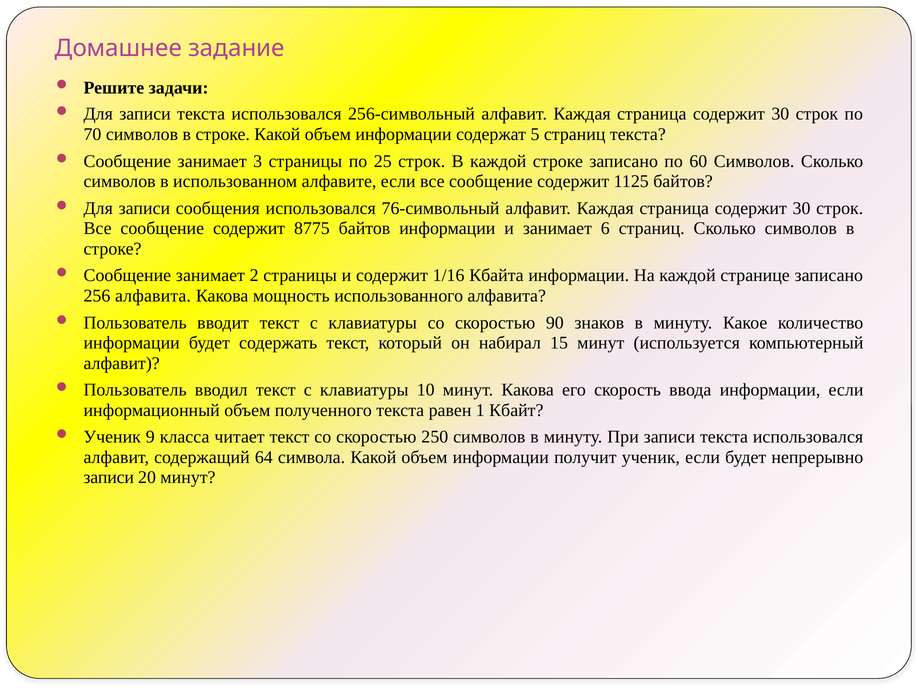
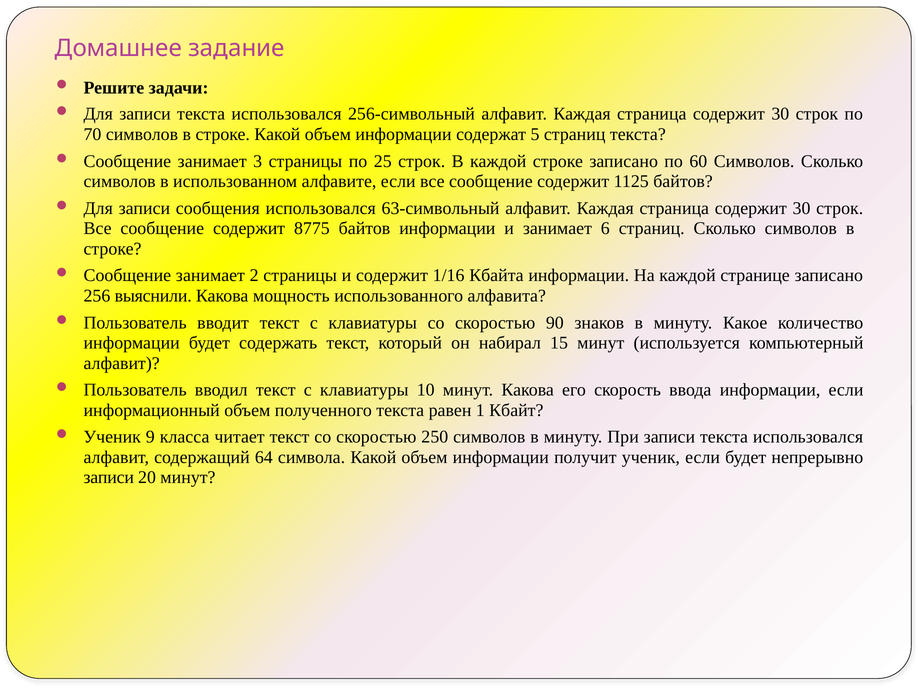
76-символьный: 76-символьный -> 63-символьный
256 алфавита: алфавита -> выяснили
